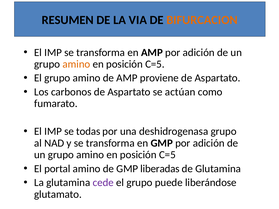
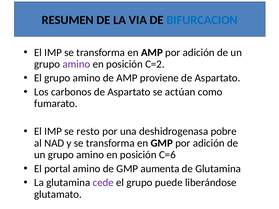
BIFURCACION colour: orange -> blue
amino at (76, 64) colour: orange -> purple
C=5 at (155, 64): C=5 -> C=2
todas: todas -> resto
deshidrogenasa grupo: grupo -> pobre
C=5 at (167, 155): C=5 -> C=6
liberadas: liberadas -> aumenta
